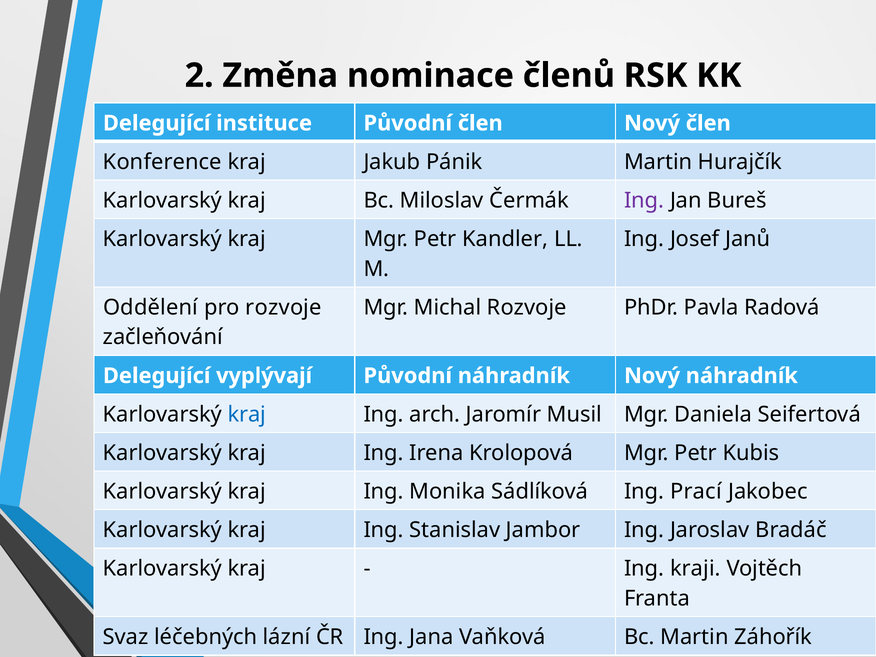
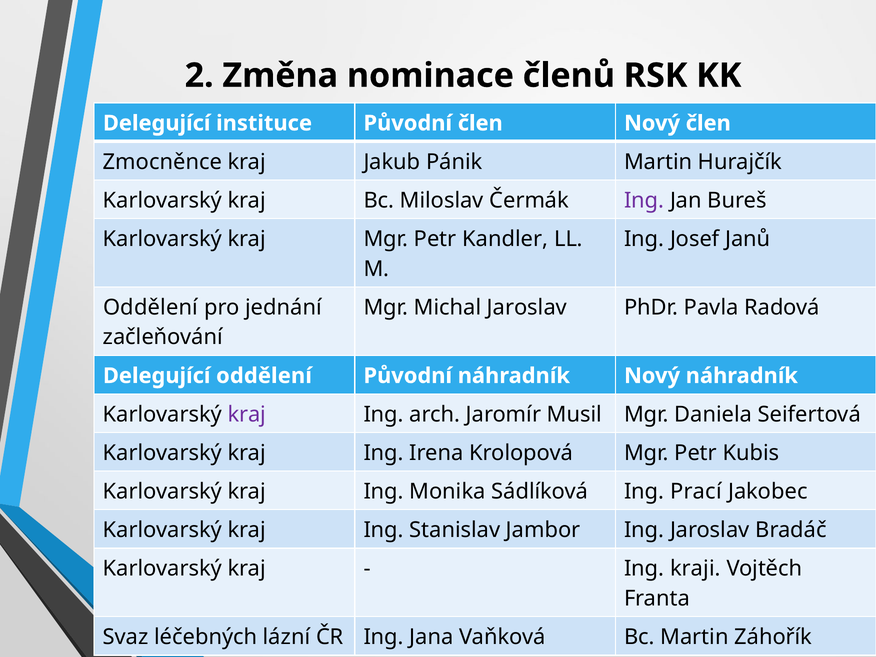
Konference: Konference -> Zmocněnce
pro rozvoje: rozvoje -> jednání
Michal Rozvoje: Rozvoje -> Jaroslav
Delegující vyplývají: vyplývají -> oddělení
kraj at (247, 414) colour: blue -> purple
